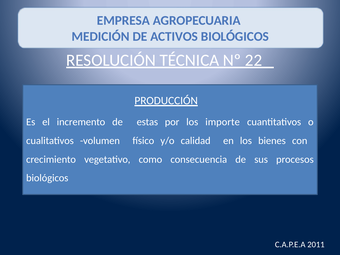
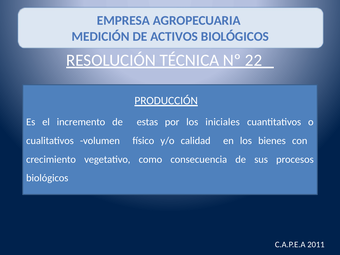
importe: importe -> iniciales
